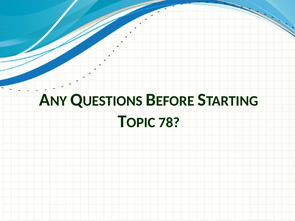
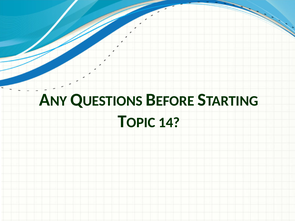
78: 78 -> 14
